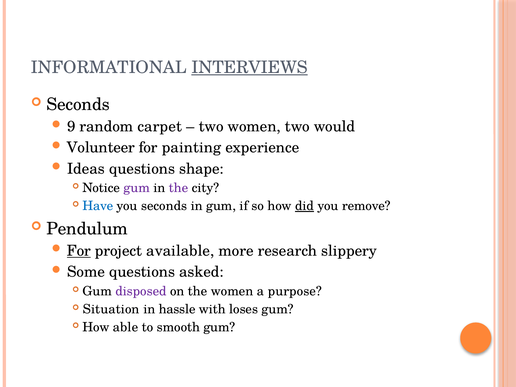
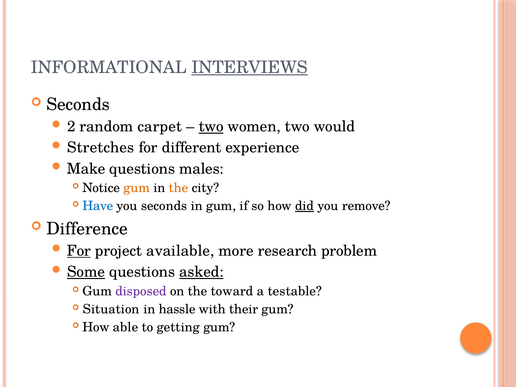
9: 9 -> 2
two at (211, 127) underline: none -> present
Volunteer: Volunteer -> Stretches
painting: painting -> different
Ideas: Ideas -> Make
shape: shape -> males
gum at (137, 188) colour: purple -> orange
the at (179, 188) colour: purple -> orange
Pendulum: Pendulum -> Difference
slippery: slippery -> problem
Some underline: none -> present
asked underline: none -> present
the women: women -> toward
purpose: purpose -> testable
loses: loses -> their
smooth: smooth -> getting
